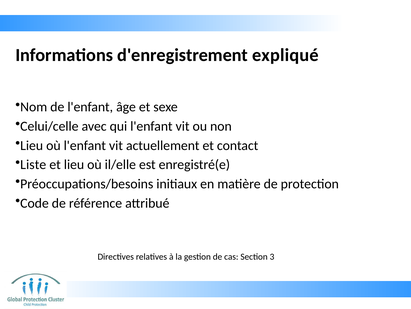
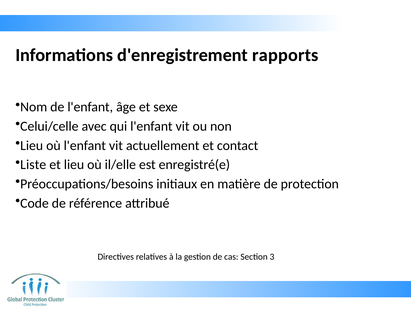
expliqué: expliqué -> rapports
